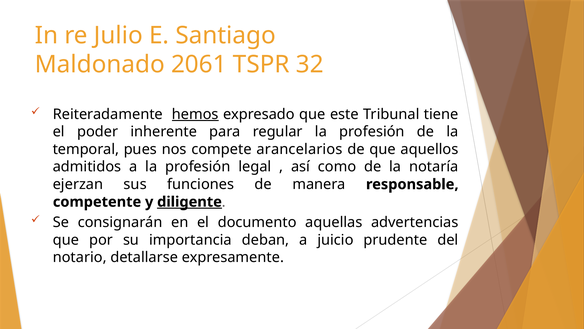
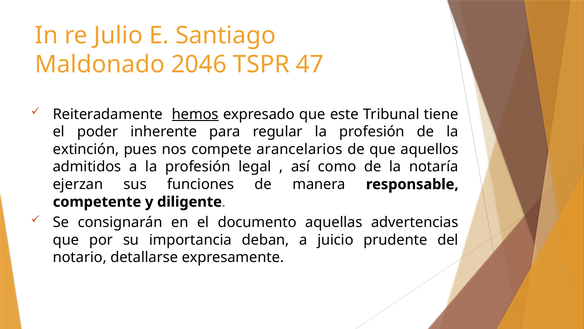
2061: 2061 -> 2046
32: 32 -> 47
temporal: temporal -> extinción
diligente underline: present -> none
